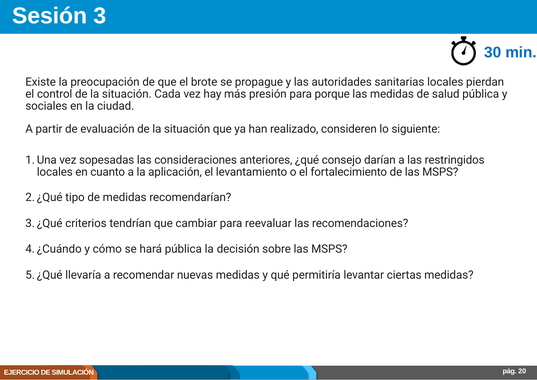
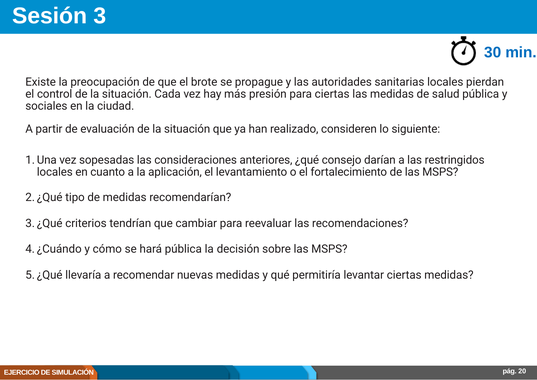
para porque: porque -> ciertas
